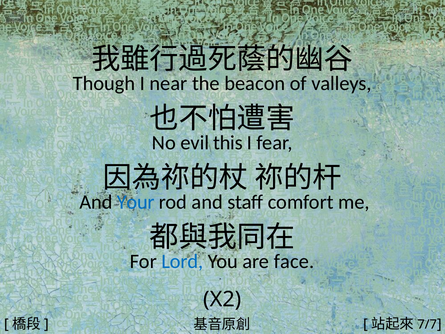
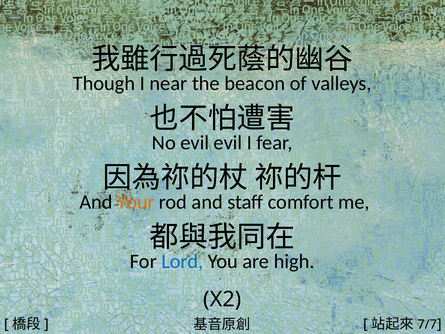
evil this: this -> evil
Your colour: blue -> orange
face: face -> high
